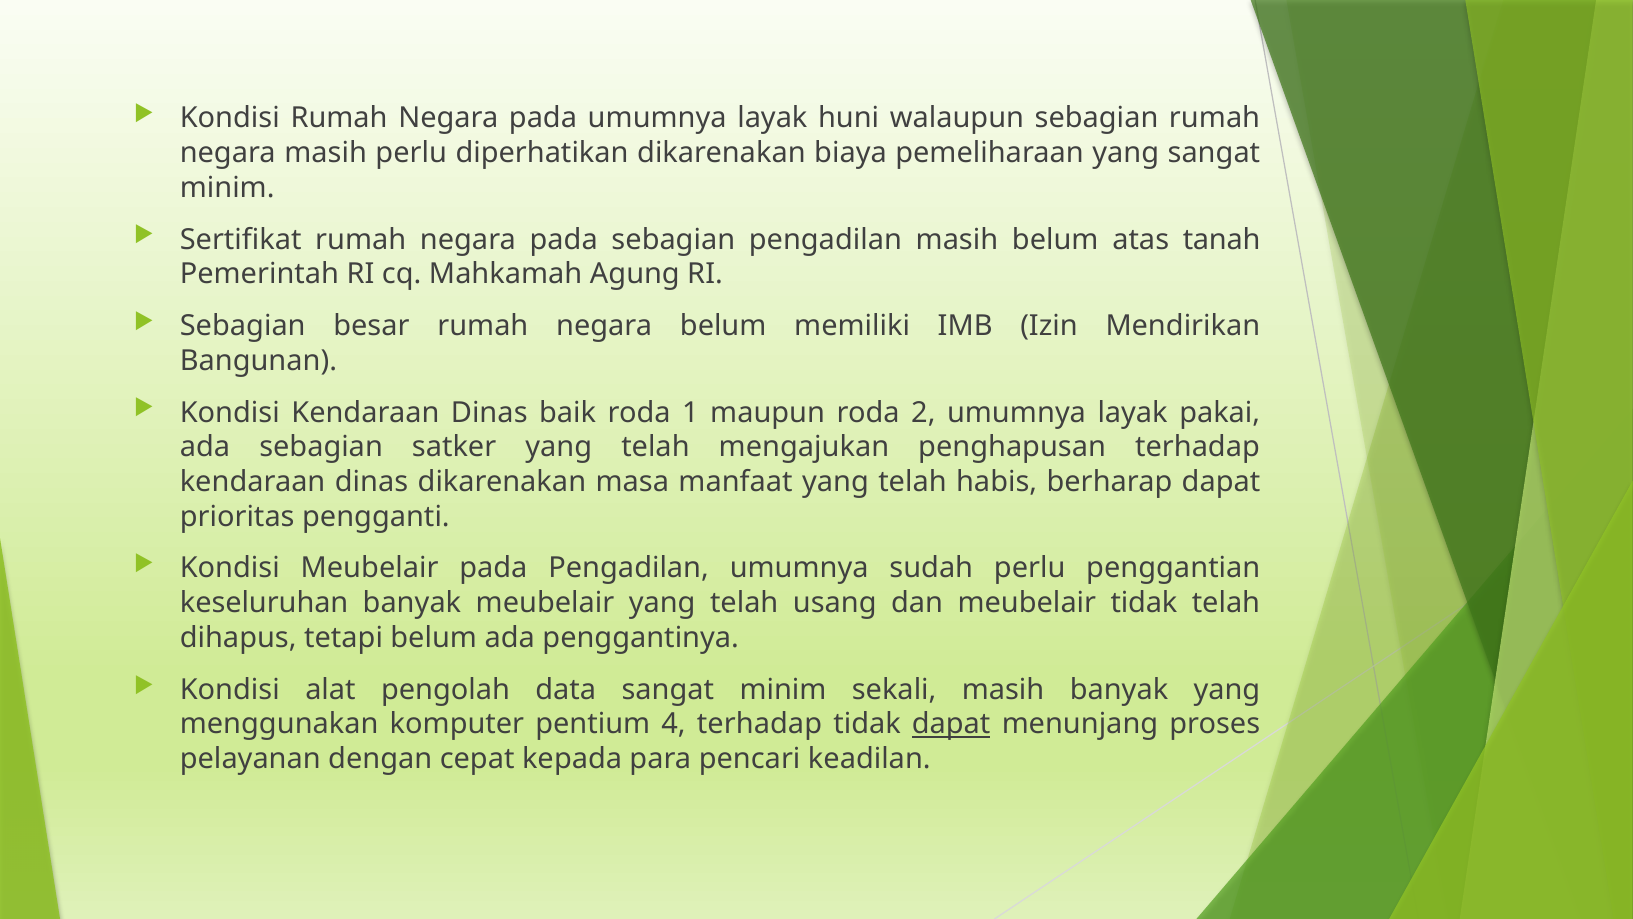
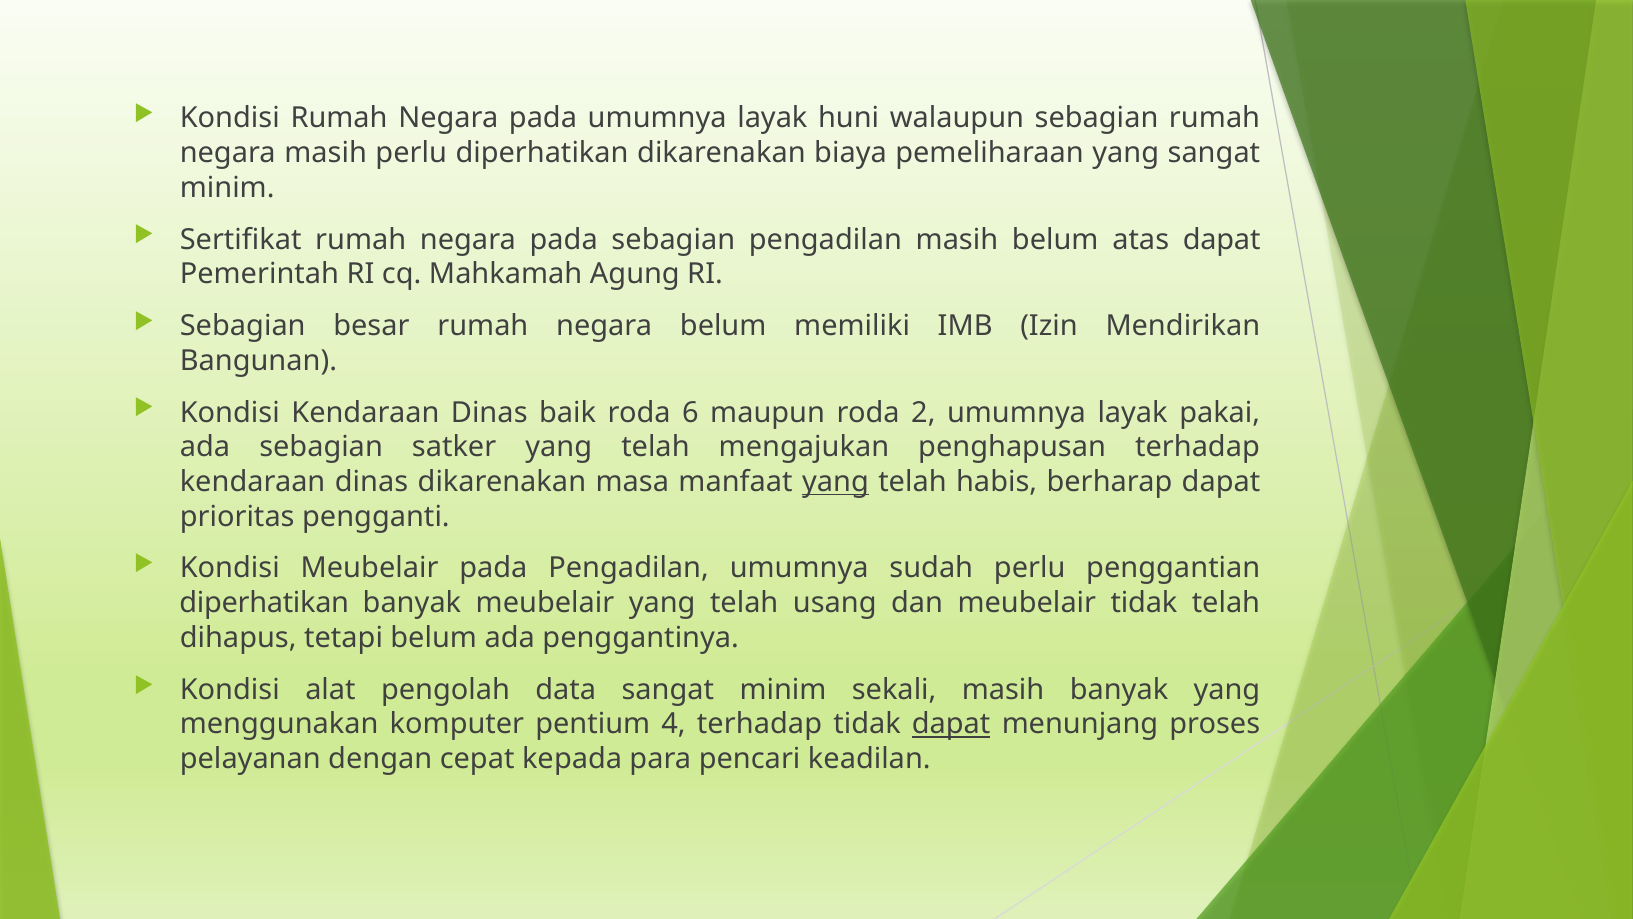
atas tanah: tanah -> dapat
1: 1 -> 6
yang at (835, 482) underline: none -> present
keseluruhan at (264, 603): keseluruhan -> diperhatikan
